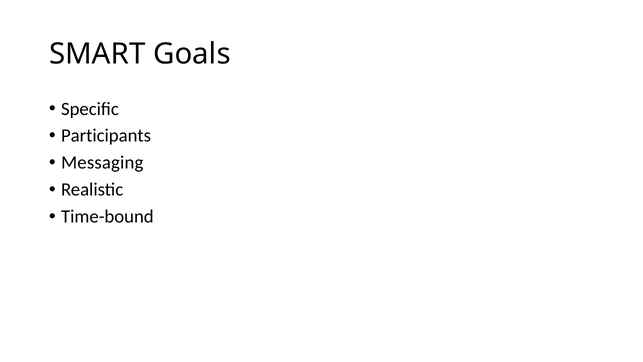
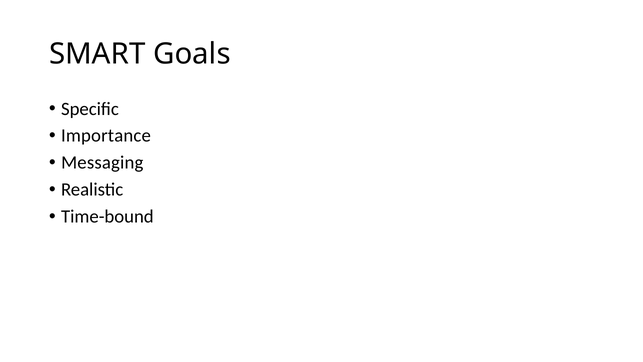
Participants: Participants -> Importance
